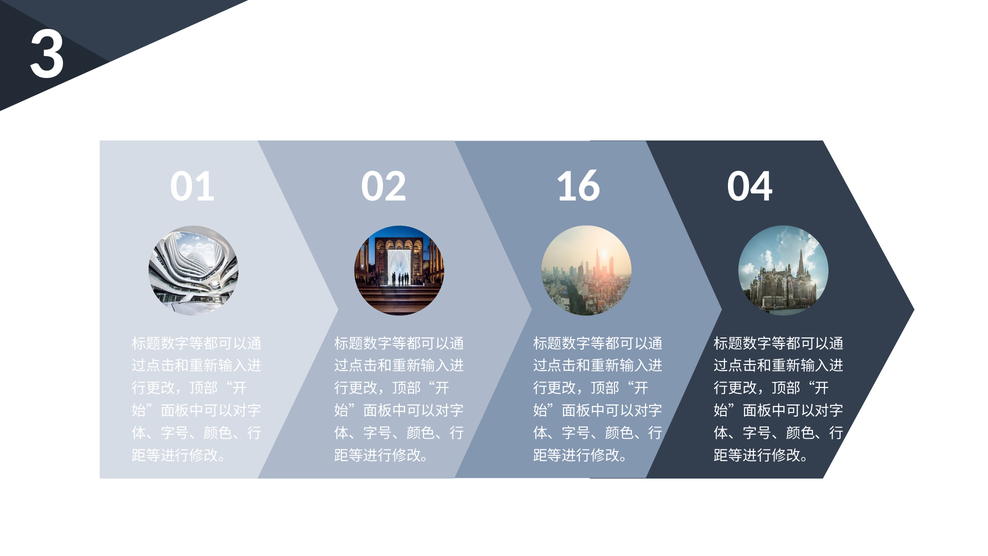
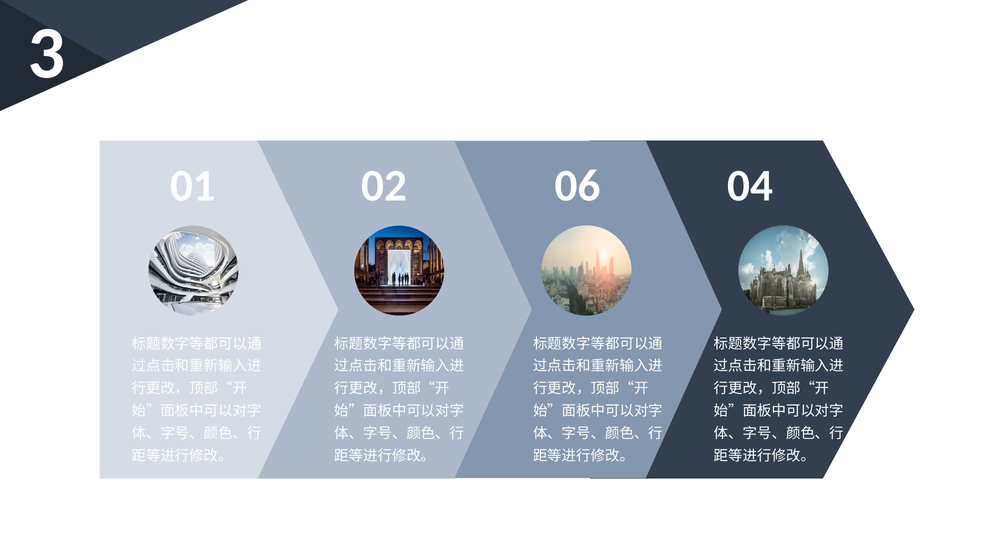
16: 16 -> 06
